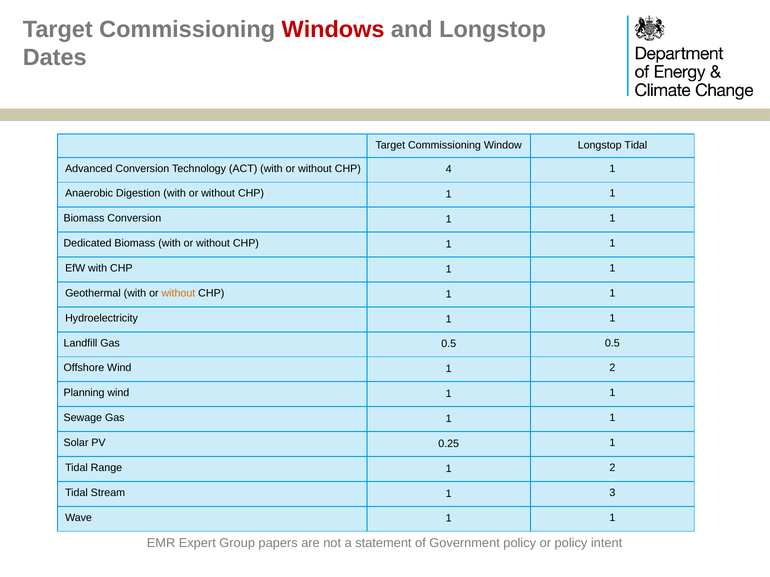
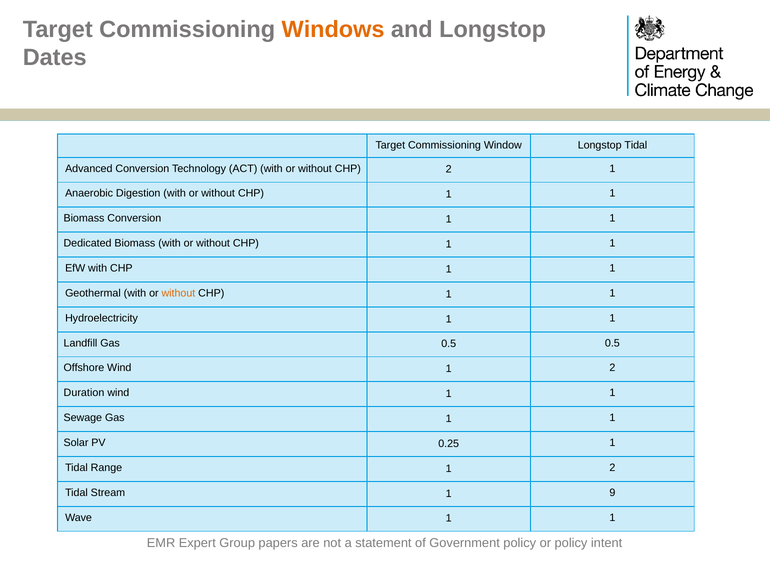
Windows colour: red -> orange
CHP 4: 4 -> 2
Planning: Planning -> Duration
3: 3 -> 9
